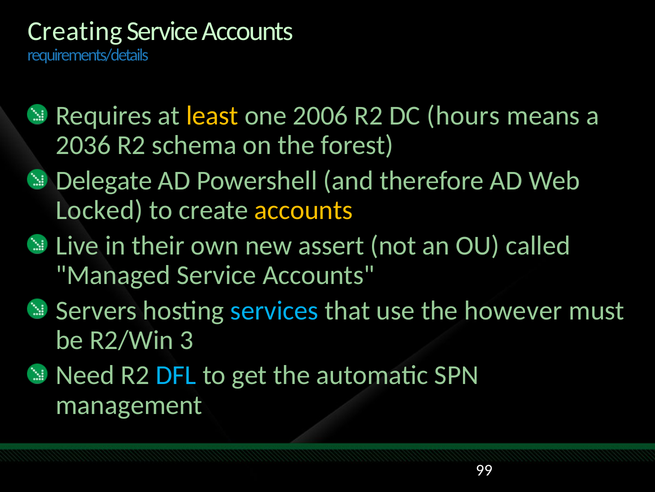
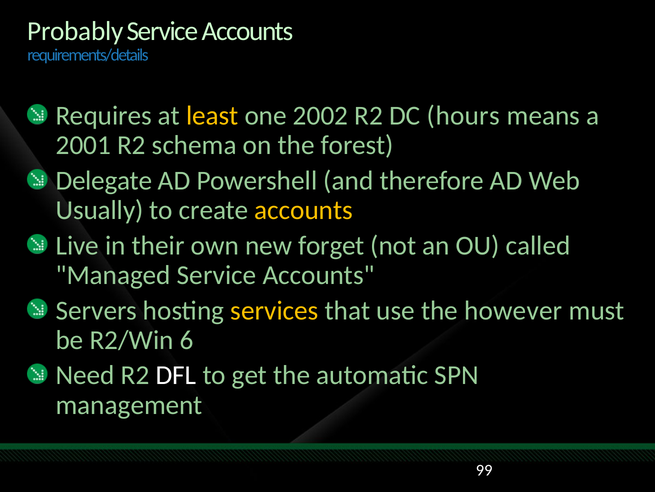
Creating: Creating -> Probably
2006: 2006 -> 2002
2036: 2036 -> 2001
Locked: Locked -> Usually
assert: assert -> forget
services colour: light blue -> yellow
3: 3 -> 6
DFL colour: light blue -> white
